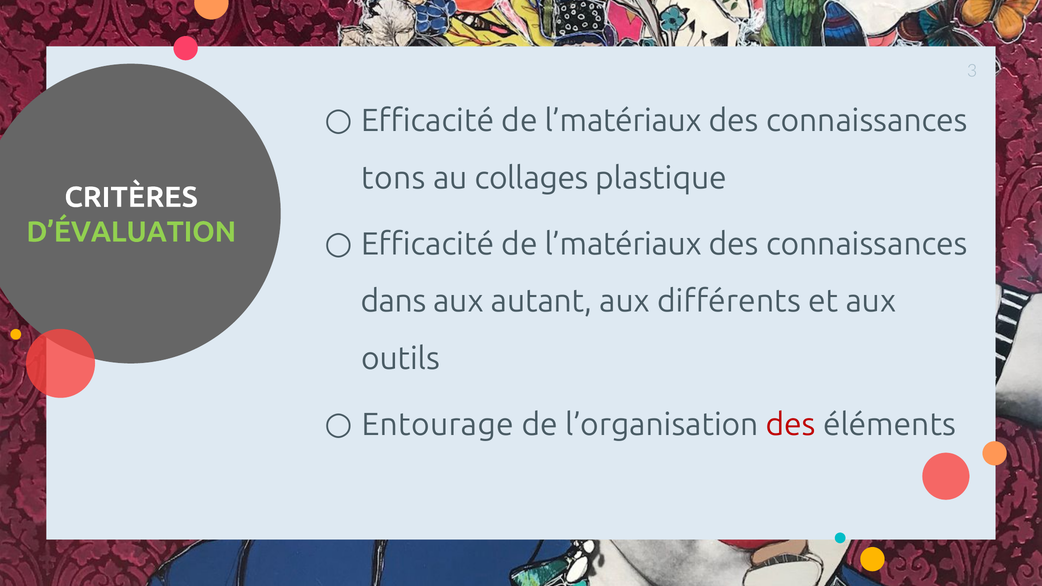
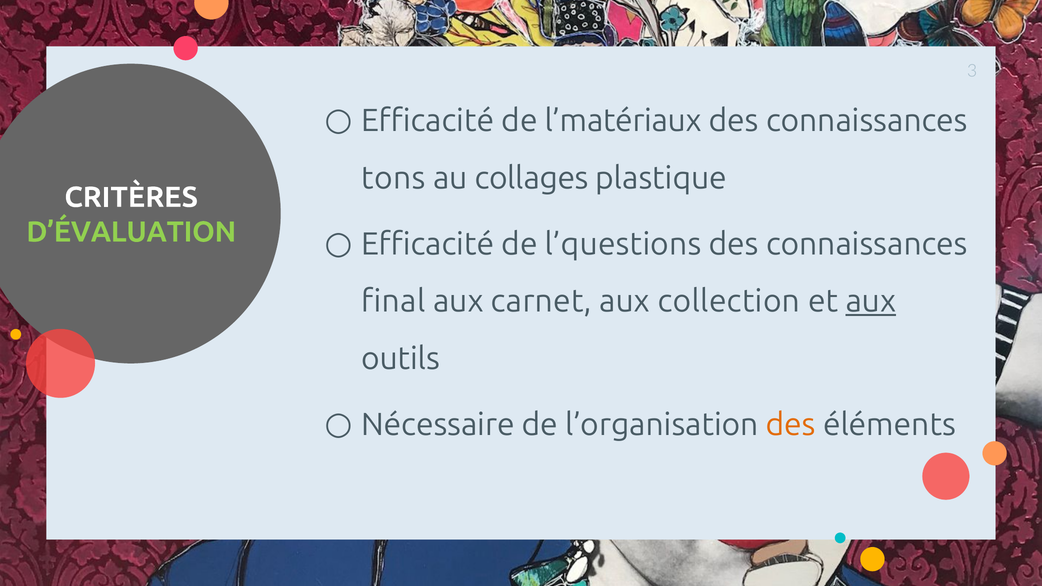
l’matériaux at (623, 244): l’matériaux -> l’questions
dans: dans -> final
autant: autant -> carnet
différents: différents -> collection
aux at (871, 301) underline: none -> present
Entourage: Entourage -> Nécessaire
des at (791, 425) colour: red -> orange
